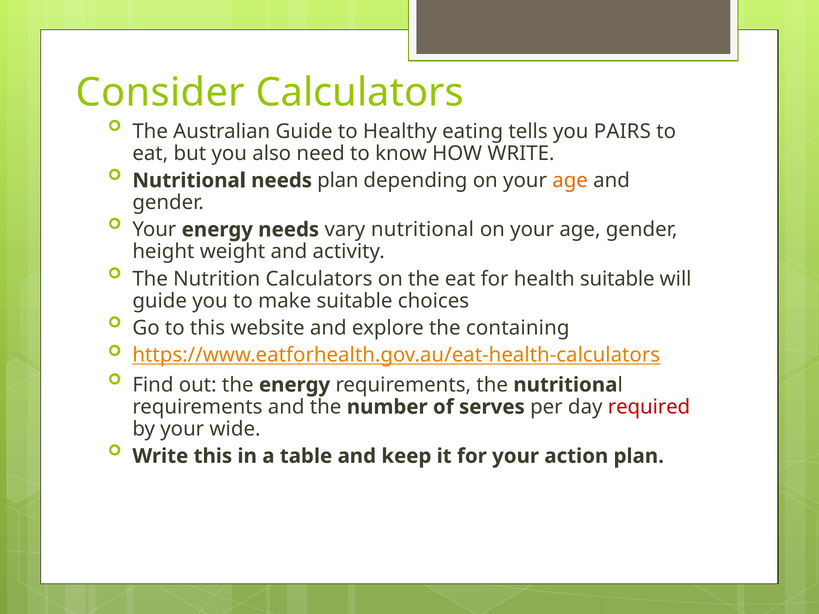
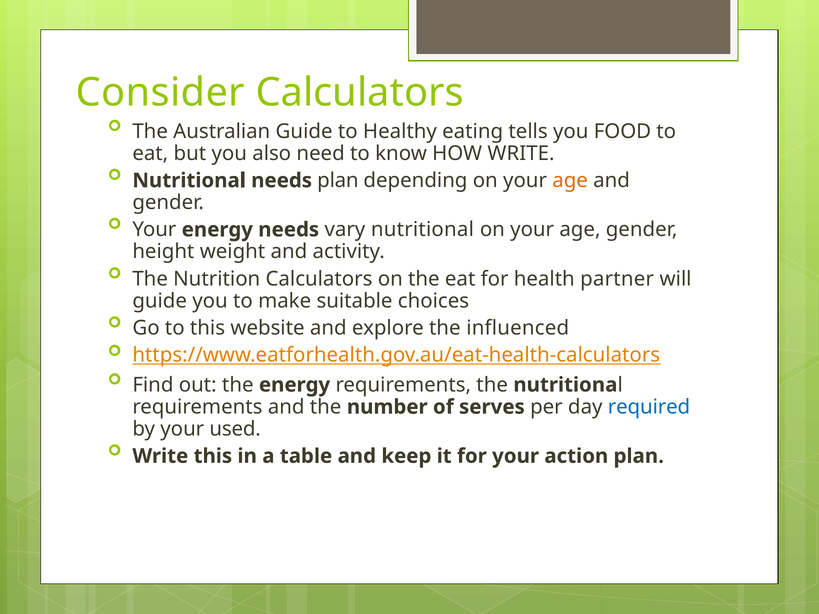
PAIRS: PAIRS -> FOOD
health suitable: suitable -> partner
containing: containing -> influenced
required colour: red -> blue
wide: wide -> used
